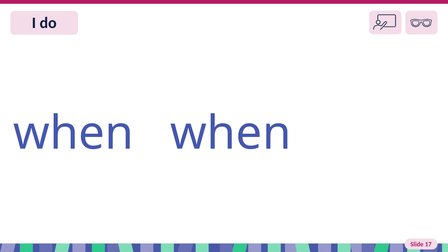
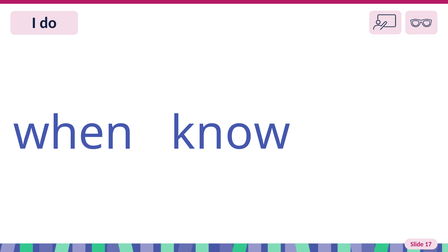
when when: when -> know
